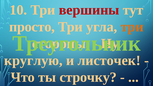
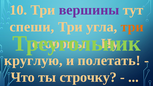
вершины colour: red -> purple
просто: просто -> спеши
листочек: листочек -> полетать
